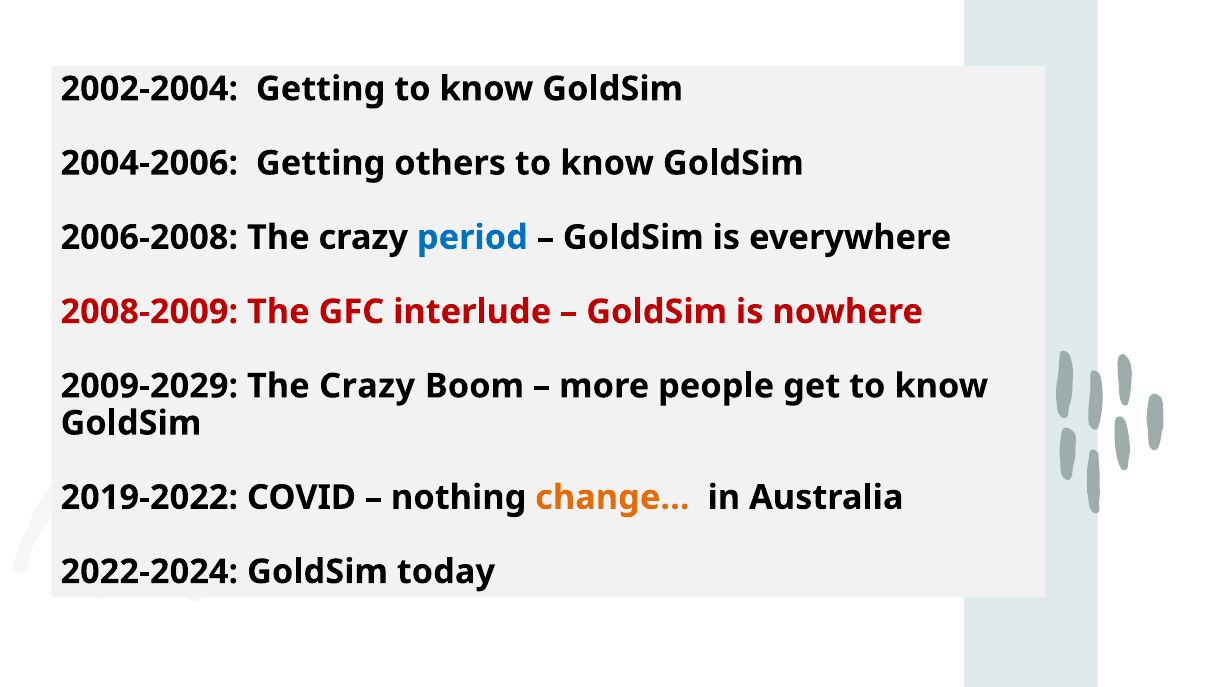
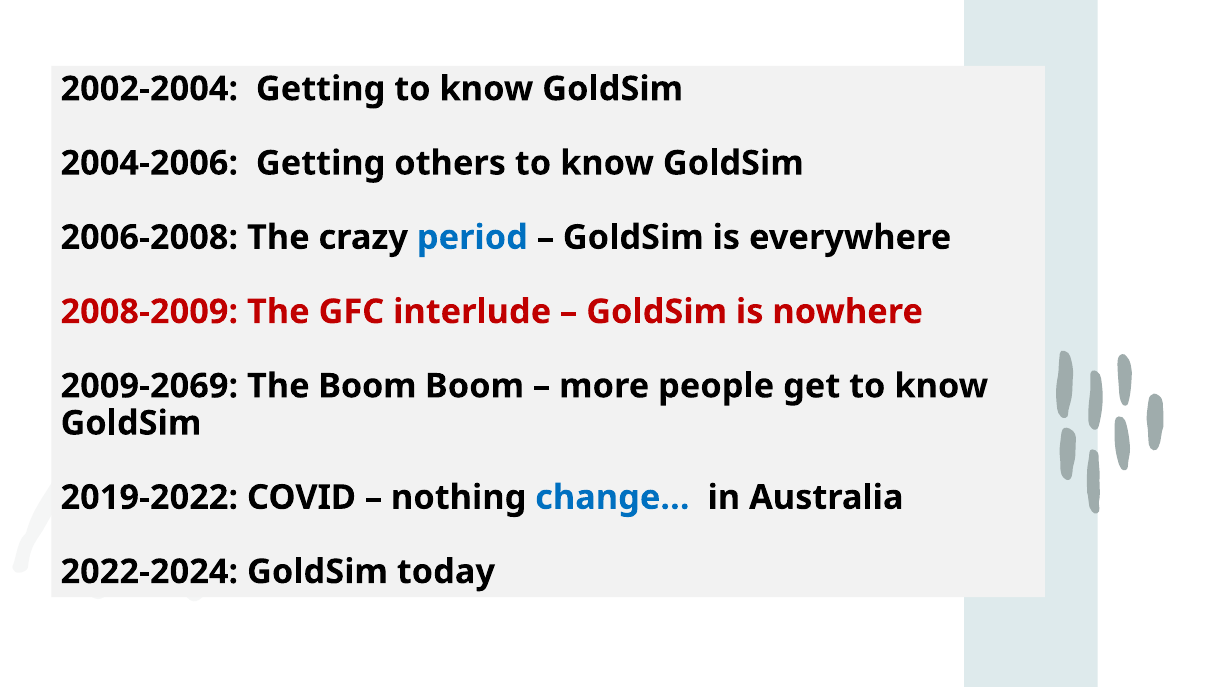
2009-2029: 2009-2029 -> 2009-2069
Crazy at (367, 386): Crazy -> Boom
change… colour: orange -> blue
